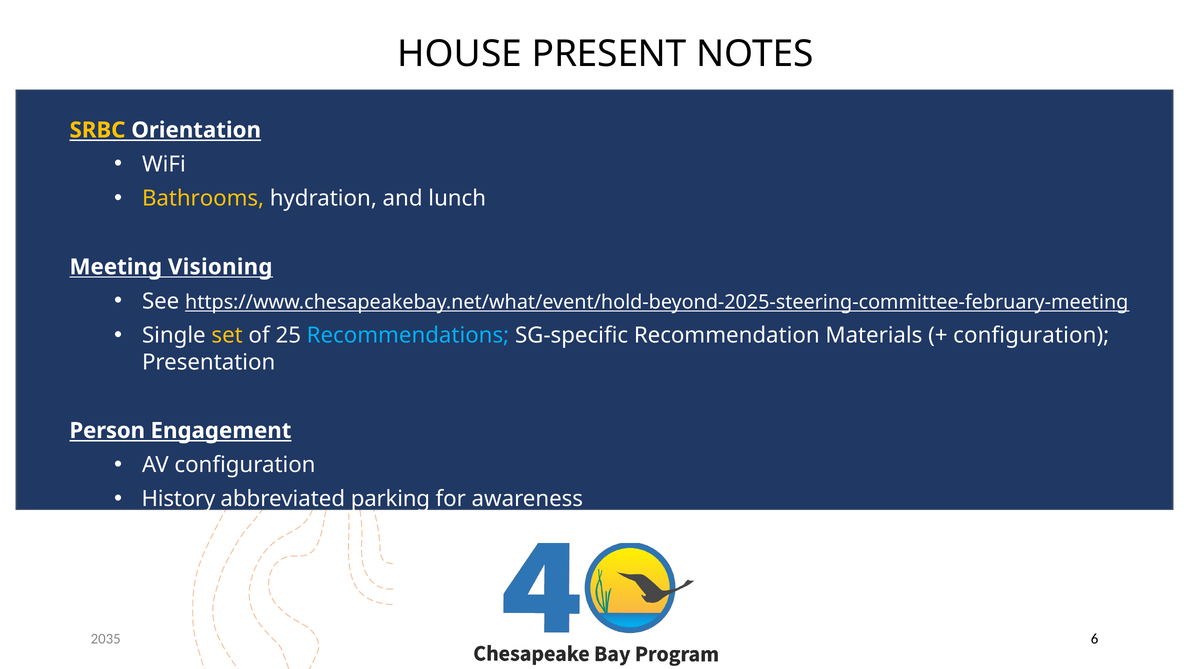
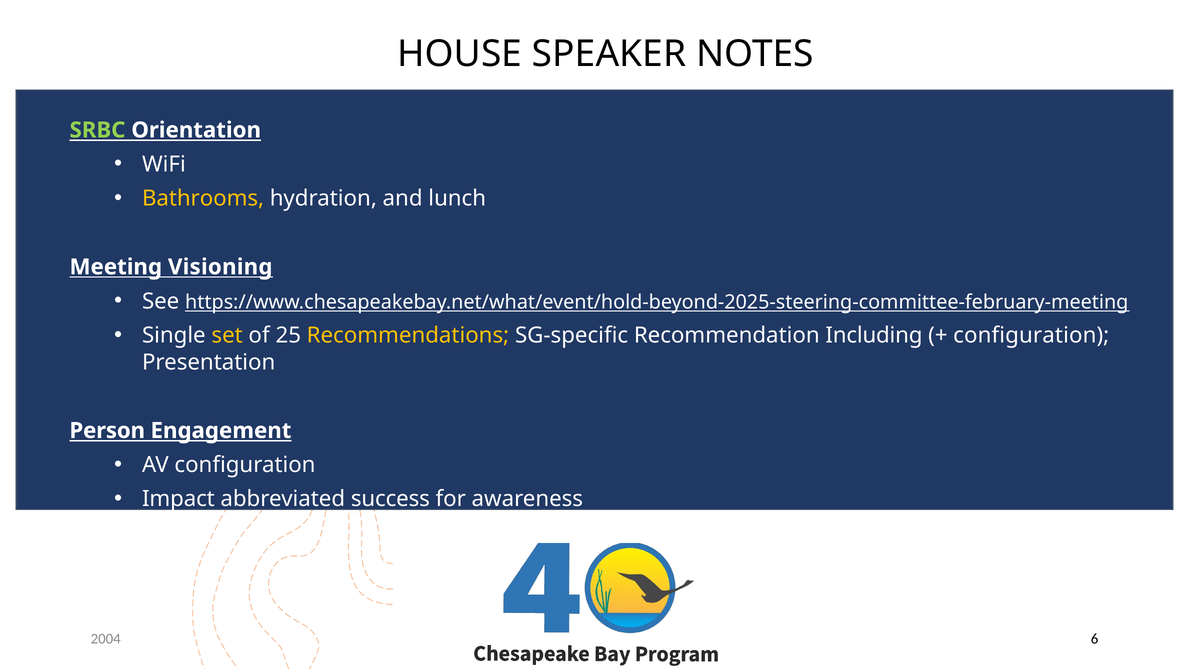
PRESENT: PRESENT -> SPEAKER
SRBC colour: yellow -> light green
Recommendations colour: light blue -> yellow
Materials: Materials -> Including
History: History -> Impact
parking: parking -> success
2035: 2035 -> 2004
